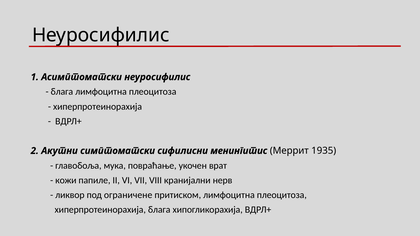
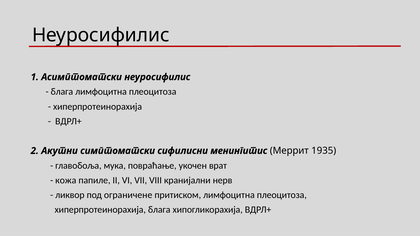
кожи: кожи -> кожа
